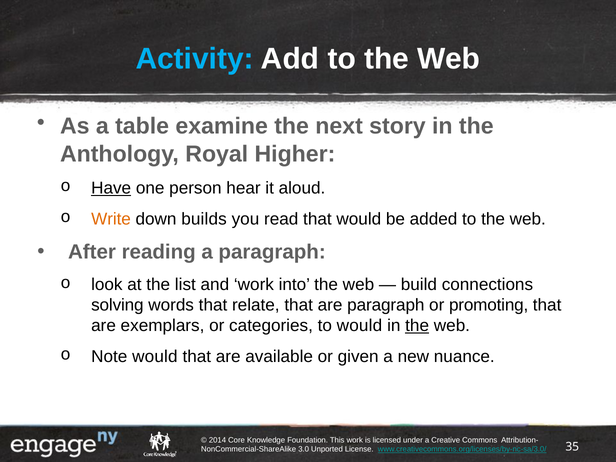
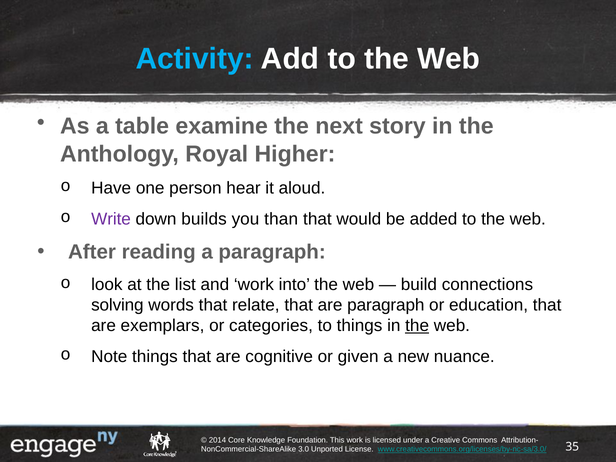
Have underline: present -> none
Write colour: orange -> purple
read: read -> than
promoting: promoting -> education
to would: would -> things
Note would: would -> things
available: available -> cognitive
